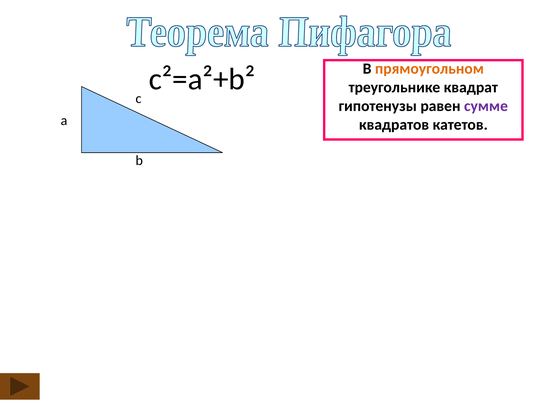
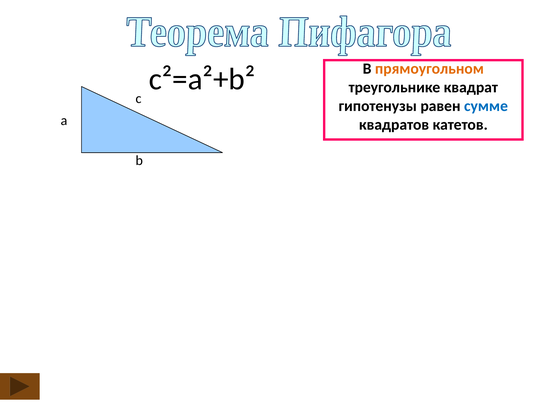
сумме colour: purple -> blue
